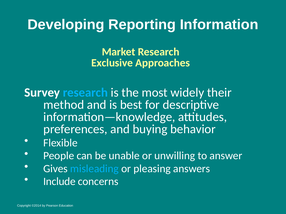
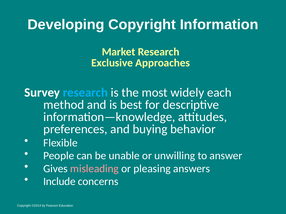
Developing Reporting: Reporting -> Copyright
their: their -> each
misleading colour: light blue -> pink
